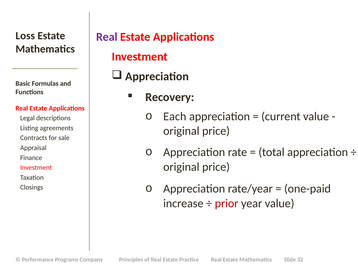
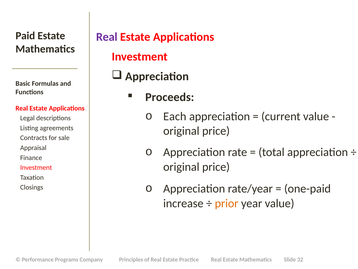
Loss: Loss -> Paid
Recovery: Recovery -> Proceeds
prior colour: red -> orange
